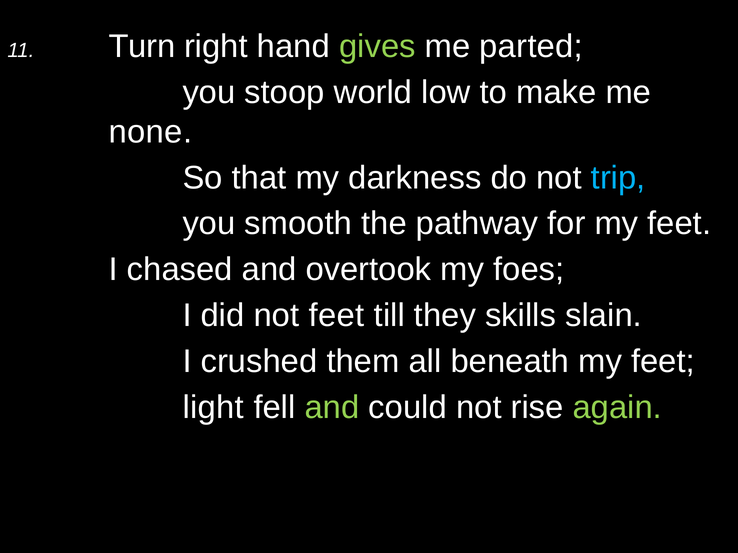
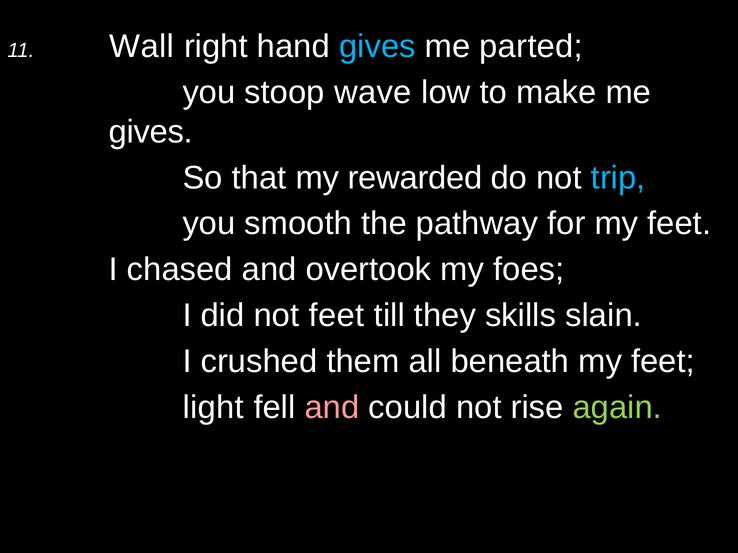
Turn: Turn -> Wall
gives at (377, 47) colour: light green -> light blue
world: world -> wave
none at (150, 132): none -> gives
darkness: darkness -> rewarded
and at (332, 408) colour: light green -> pink
